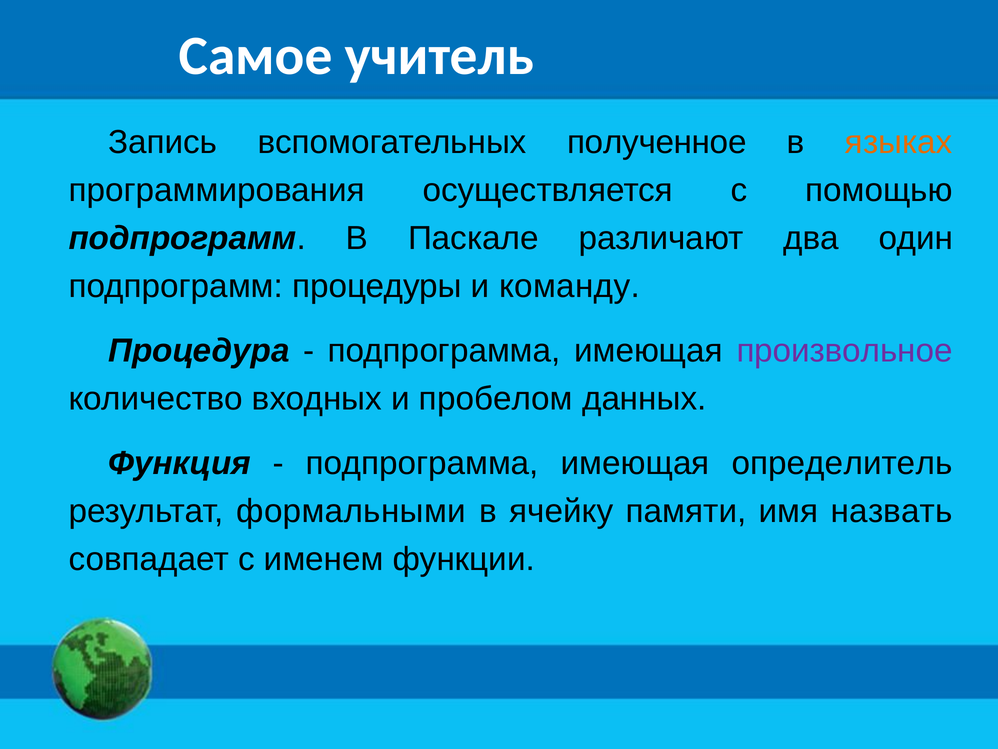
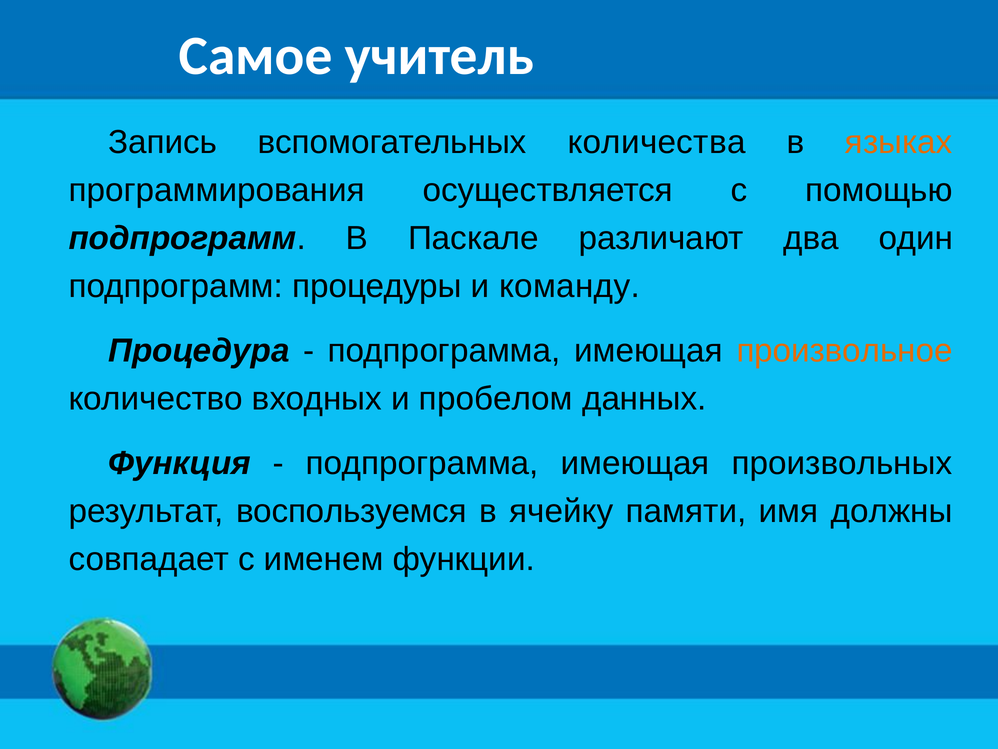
полученное: полученное -> количества
произвольное colour: purple -> orange
определитель: определитель -> произвольных
формальными: формальными -> воспользуемся
назвать: назвать -> должны
